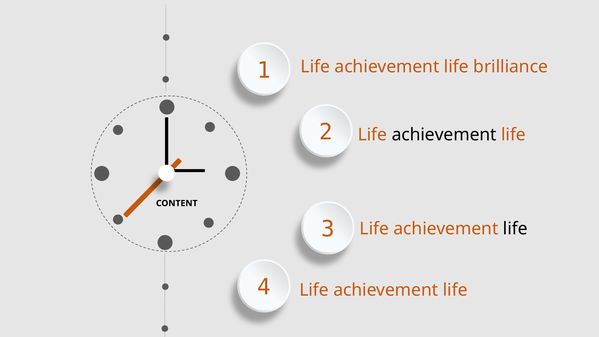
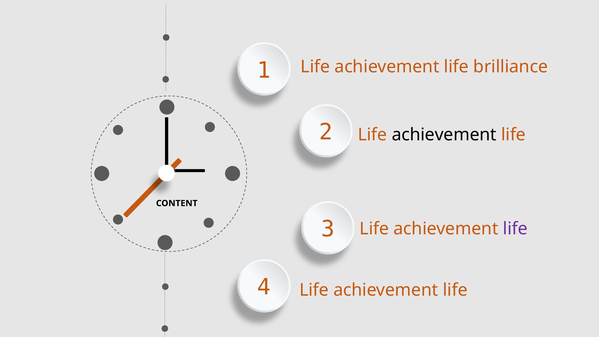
life at (515, 229) colour: black -> purple
